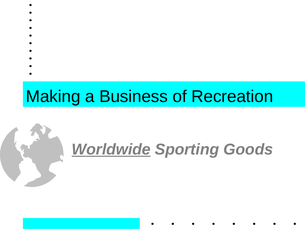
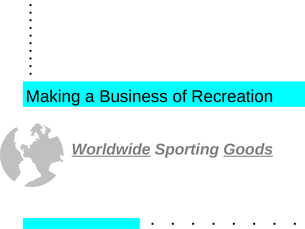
Goods underline: none -> present
